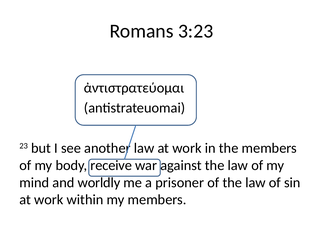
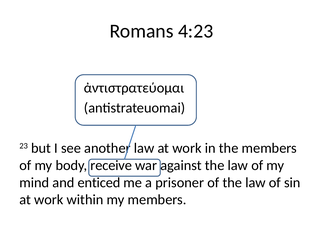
3:23: 3:23 -> 4:23
worldly: worldly -> enticed
